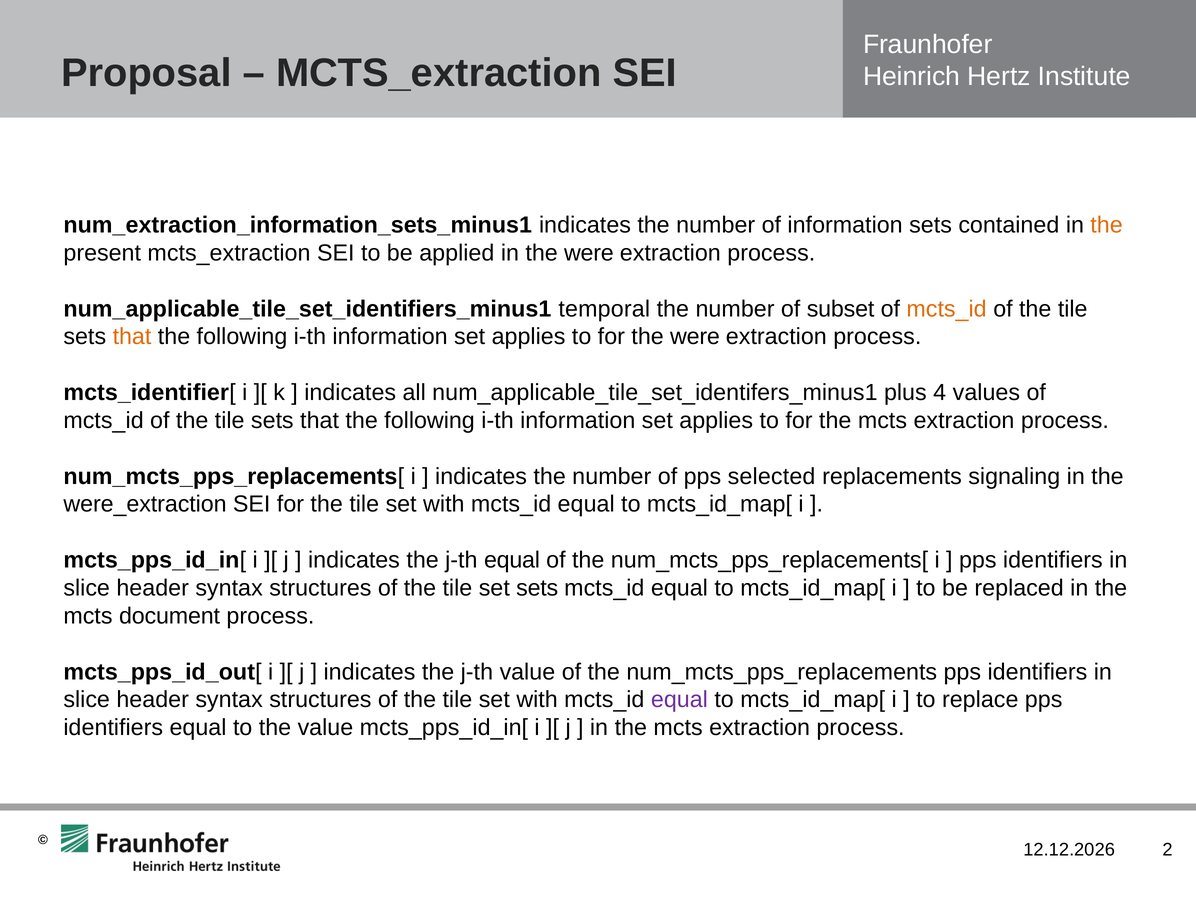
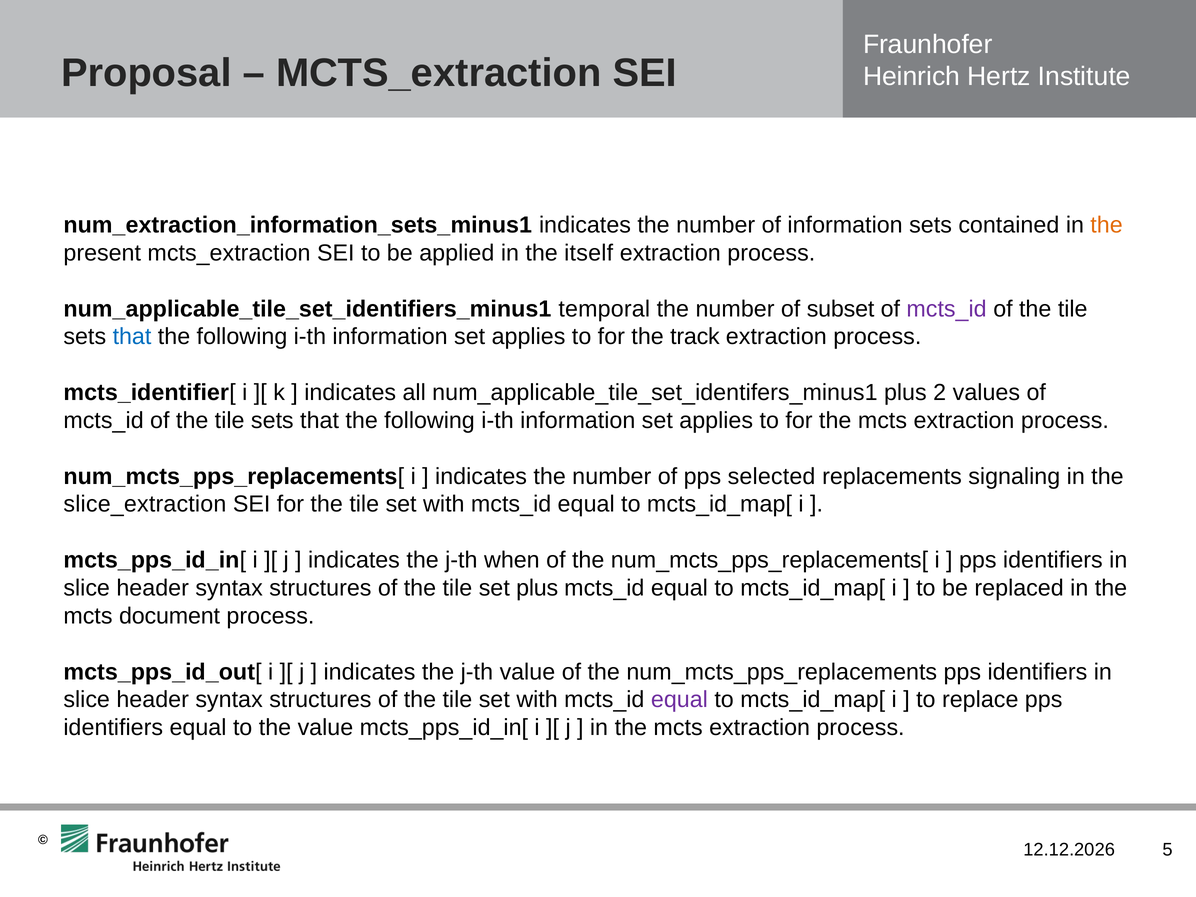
in the were: were -> itself
mcts_id at (947, 309) colour: orange -> purple
that at (132, 337) colour: orange -> blue
for the were: were -> track
4: 4 -> 2
were_extraction: were_extraction -> slice_extraction
j-th equal: equal -> when
set sets: sets -> plus
2: 2 -> 5
